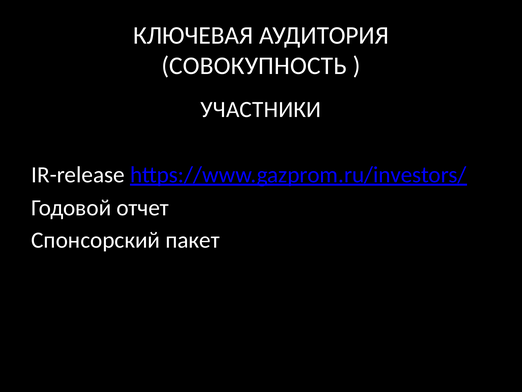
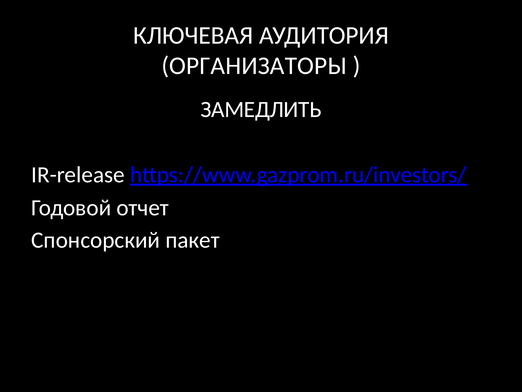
СОВОКУПНОСТЬ: СОВОКУПНОСТЬ -> ОРГАНИЗАТОРЫ
УЧАСТНИКИ: УЧАСТНИКИ -> ЗАМЕДЛИТЬ
